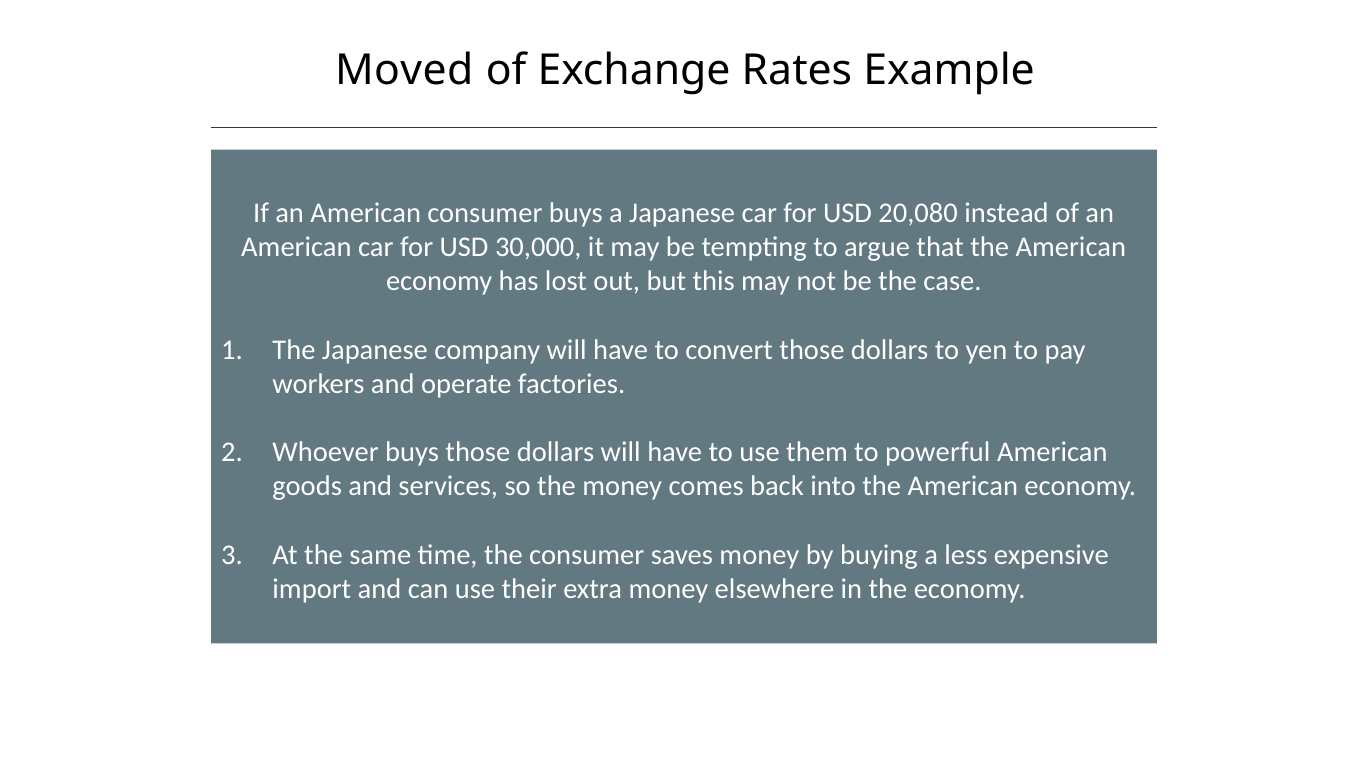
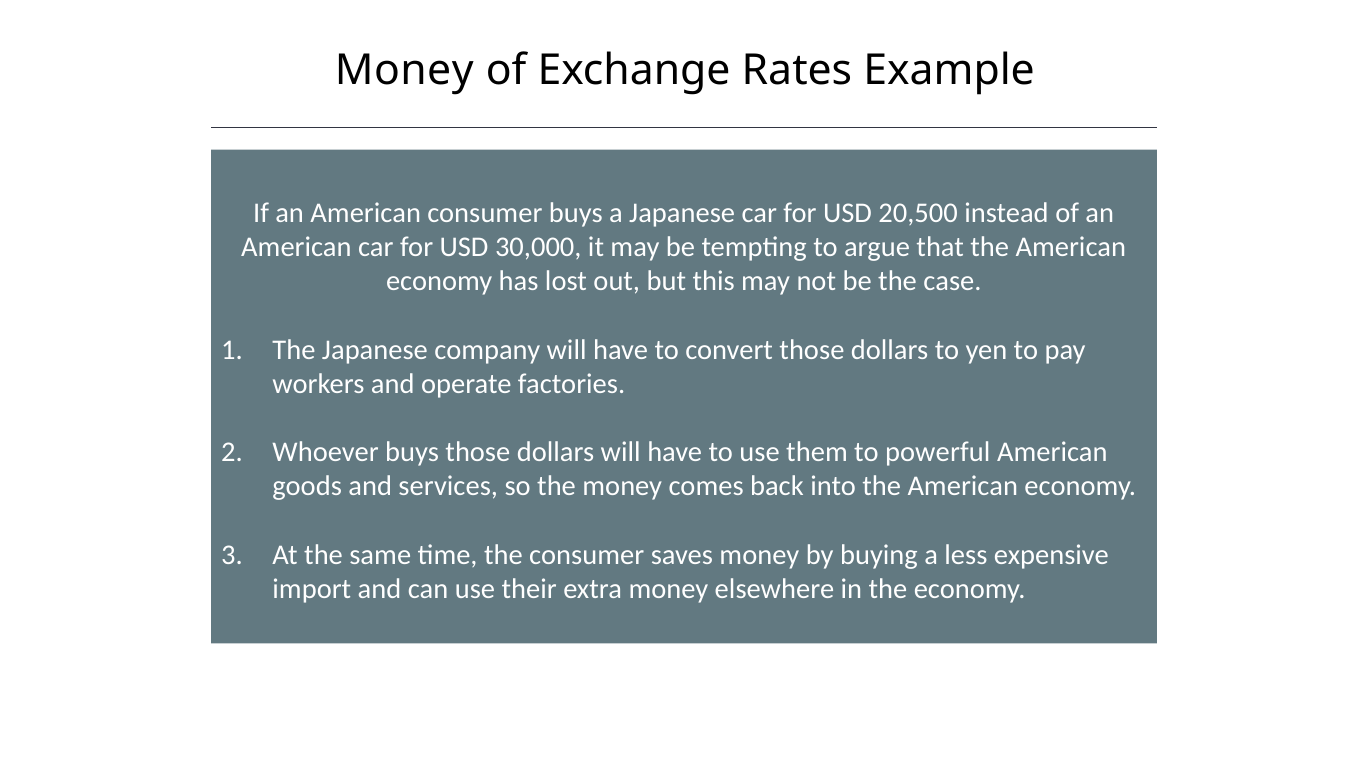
Moved at (404, 70): Moved -> Money
20,080: 20,080 -> 20,500
